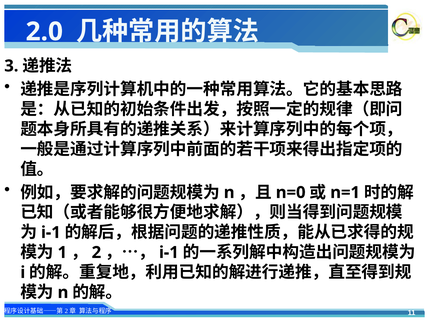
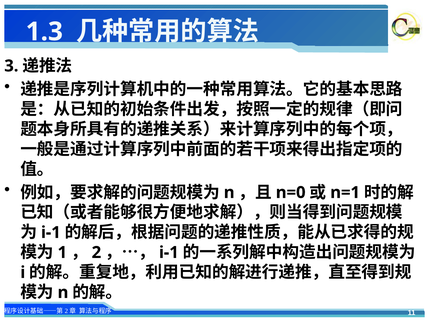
2.0: 2.0 -> 1.3
